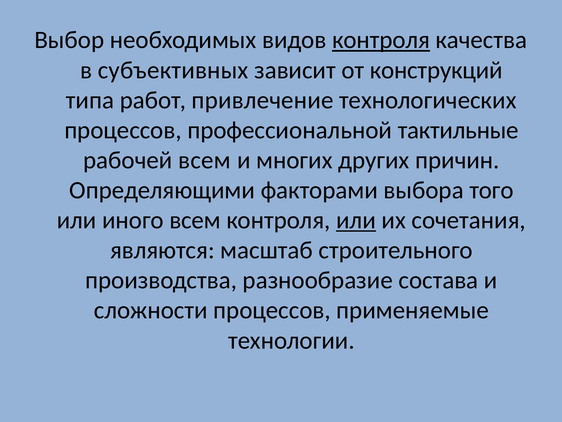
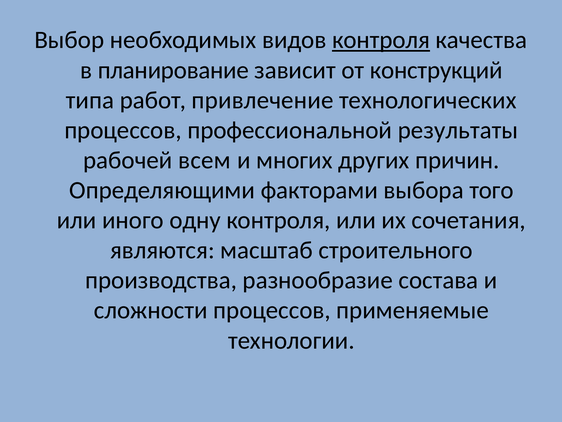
субъективных: субъективных -> планирование
тактильные: тактильные -> результаты
иного всем: всем -> одну
или at (356, 220) underline: present -> none
